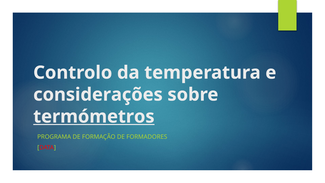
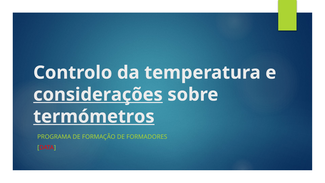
considerações underline: none -> present
